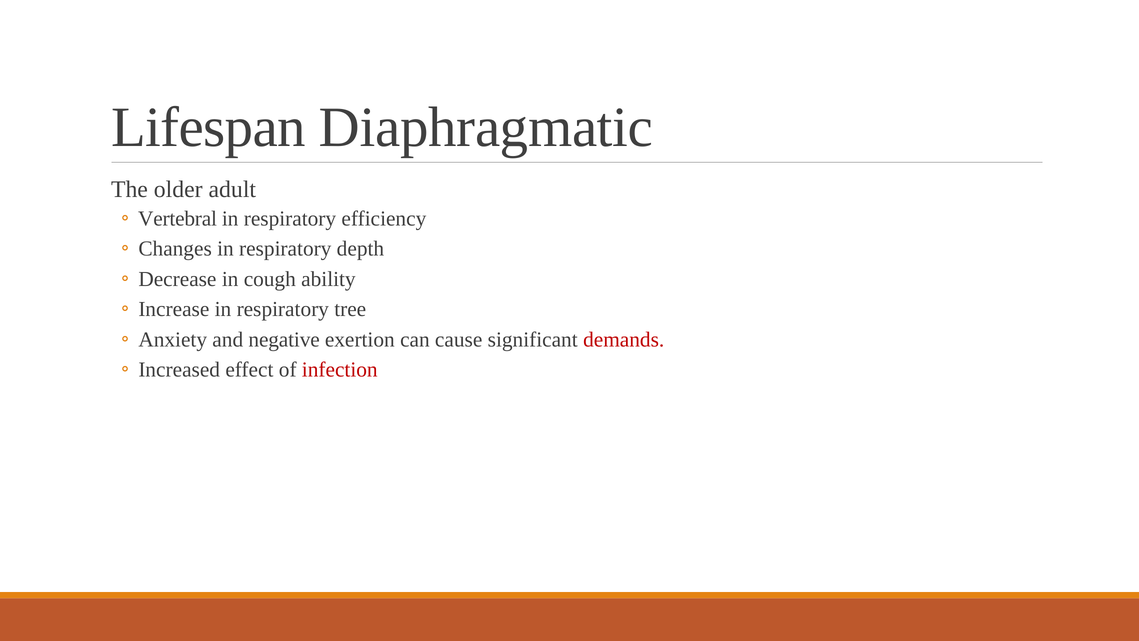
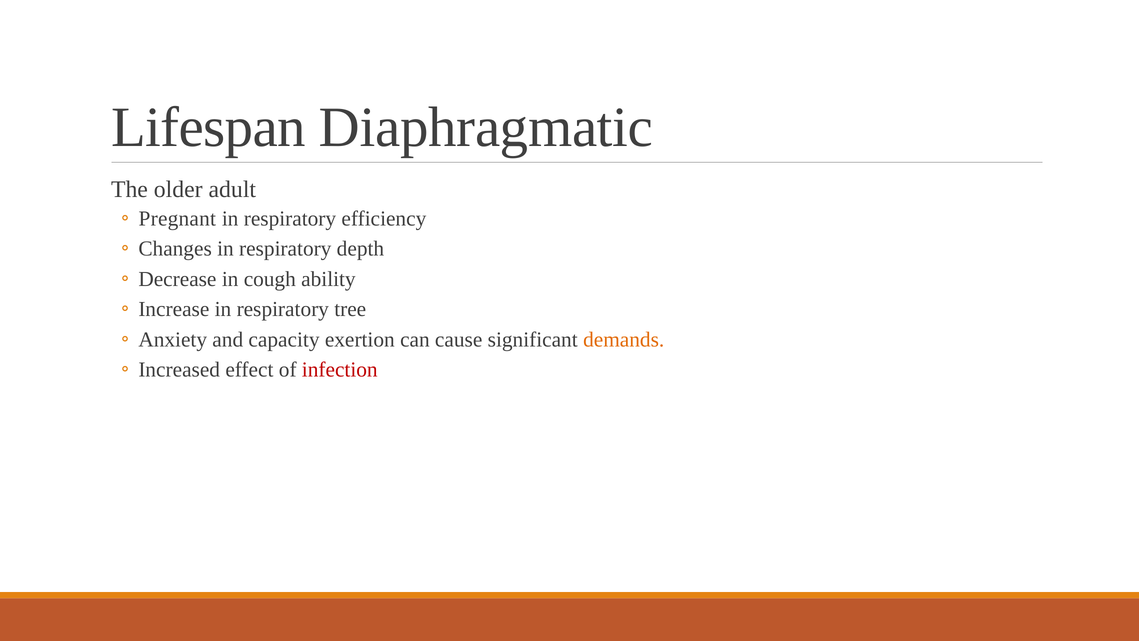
Vertebral: Vertebral -> Pregnant
negative: negative -> capacity
demands colour: red -> orange
